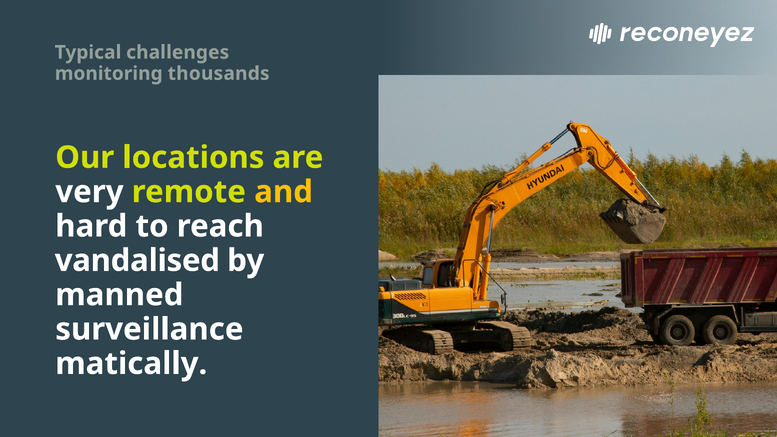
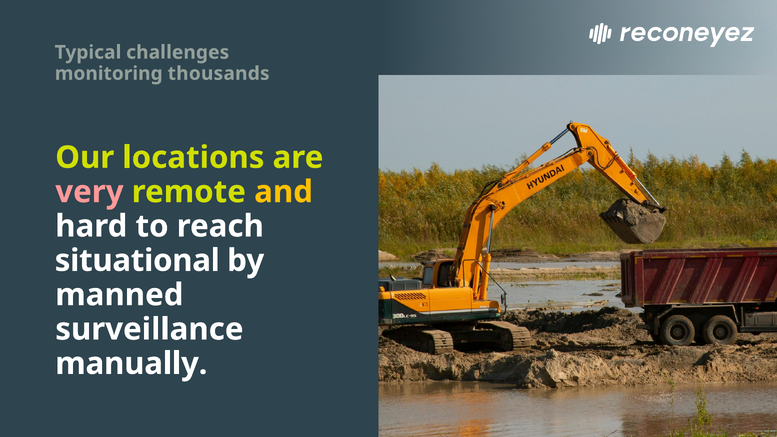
very colour: white -> pink
vandalised: vandalised -> situational
matically: matically -> manually
